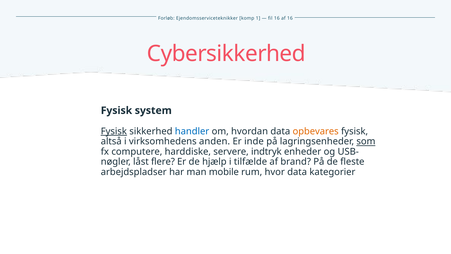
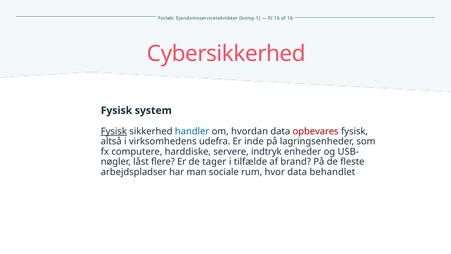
opbevares colour: orange -> red
anden: anden -> udefra
som underline: present -> none
hjælp: hjælp -> tager
mobile: mobile -> sociale
kategorier: kategorier -> behandlet
